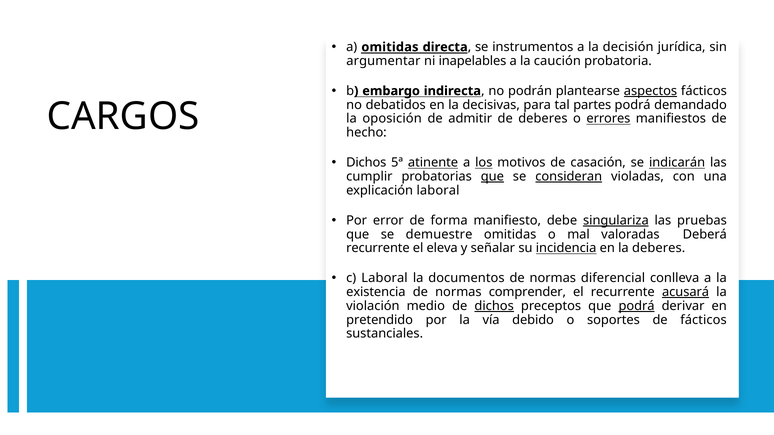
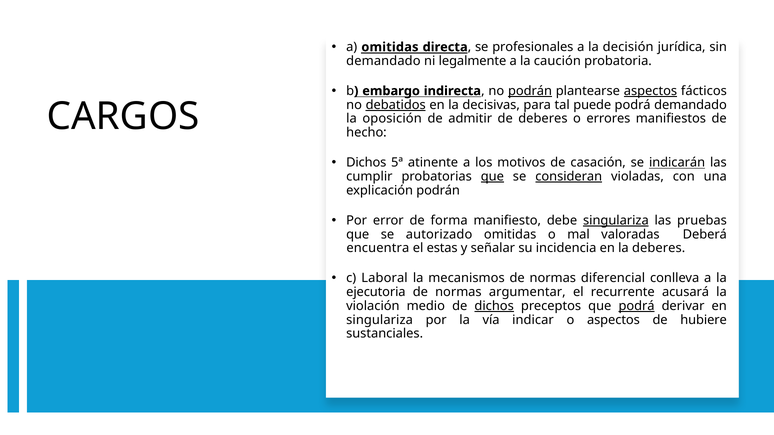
instrumentos: instrumentos -> profesionales
argumentar at (383, 61): argumentar -> demandado
inapelables: inapelables -> legalmente
podrán at (530, 91) underline: none -> present
debatidos underline: none -> present
partes: partes -> puede
errores underline: present -> none
atinente underline: present -> none
los underline: present -> none
explicación laboral: laboral -> podrán
demuestre: demuestre -> autorizado
recurrente at (378, 248): recurrente -> encuentra
eleva: eleva -> estas
incidencia underline: present -> none
documentos: documentos -> mecanismos
existencia: existencia -> ejecutoria
comprender: comprender -> argumentar
acusará underline: present -> none
pretendido at (380, 320): pretendido -> singulariza
debido: debido -> indicar
o soportes: soportes -> aspectos
de fácticos: fácticos -> hubiere
